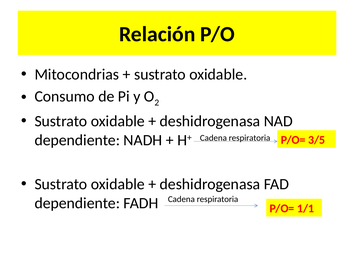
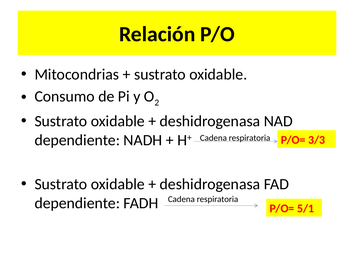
3/5: 3/5 -> 3/3
1/1: 1/1 -> 5/1
